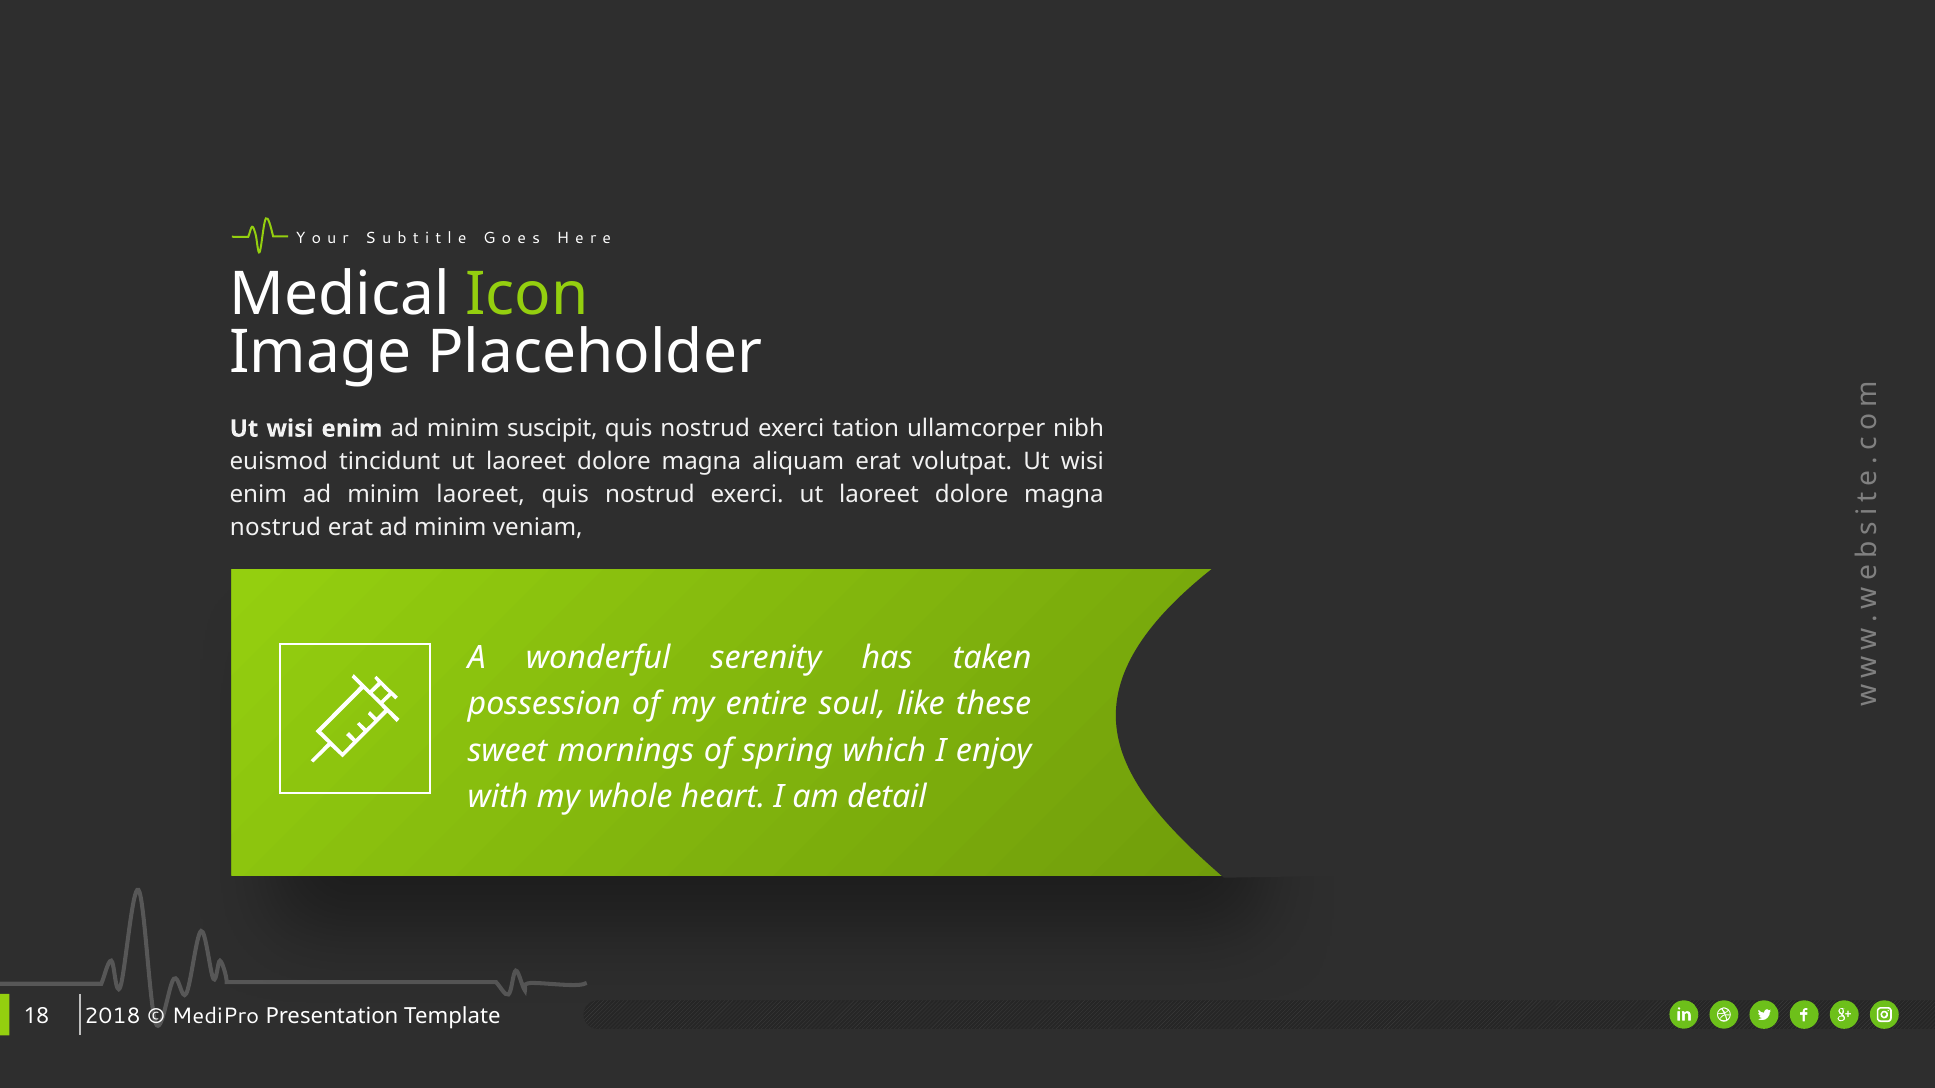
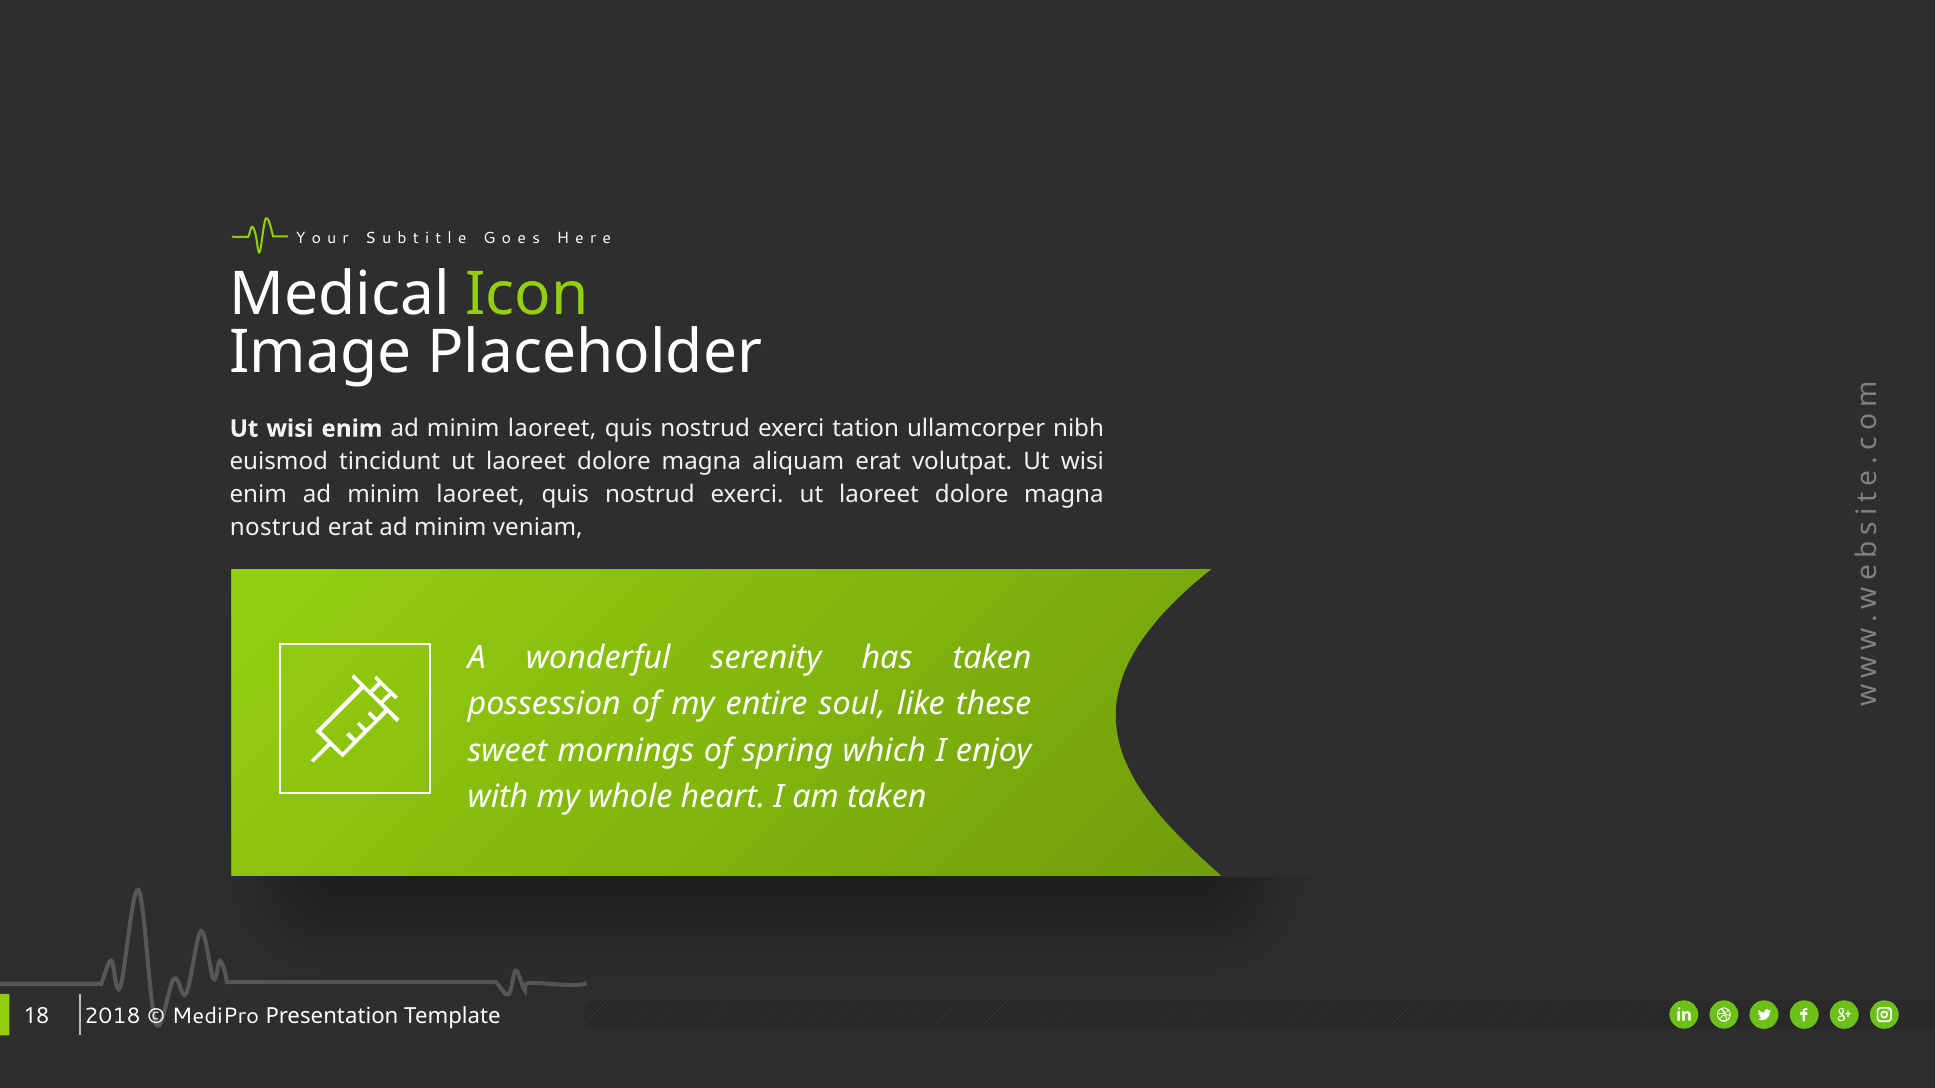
suscipit at (552, 429): suscipit -> laoreet
am detail: detail -> taken
